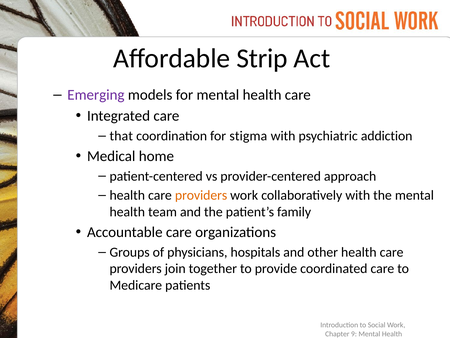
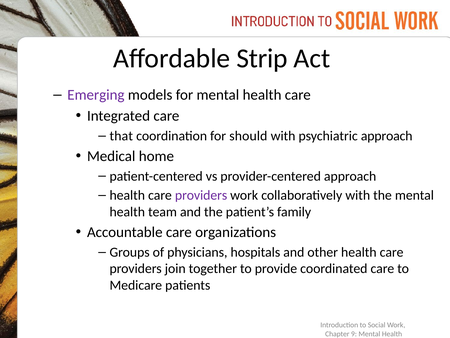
stigma: stigma -> should
psychiatric addiction: addiction -> approach
providers at (201, 195) colour: orange -> purple
